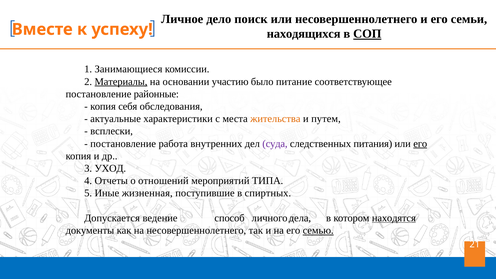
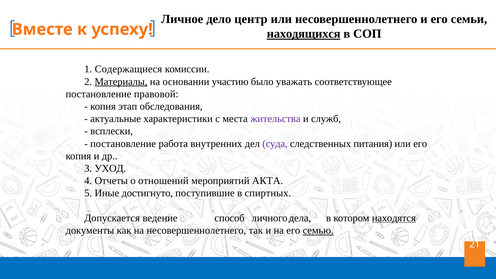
поиск: поиск -> центр
находящихся underline: none -> present
COП underline: present -> none
Занимающиеся: Занимающиеся -> Содержащиеся
питание: питание -> уважать
районные: районные -> правовой
себя: себя -> этап
жительства colour: orange -> purple
путем: путем -> служб
его at (420, 144) underline: present -> none
ТИПА: ТИПА -> АКТА
жизненная: жизненная -> достигнуто
